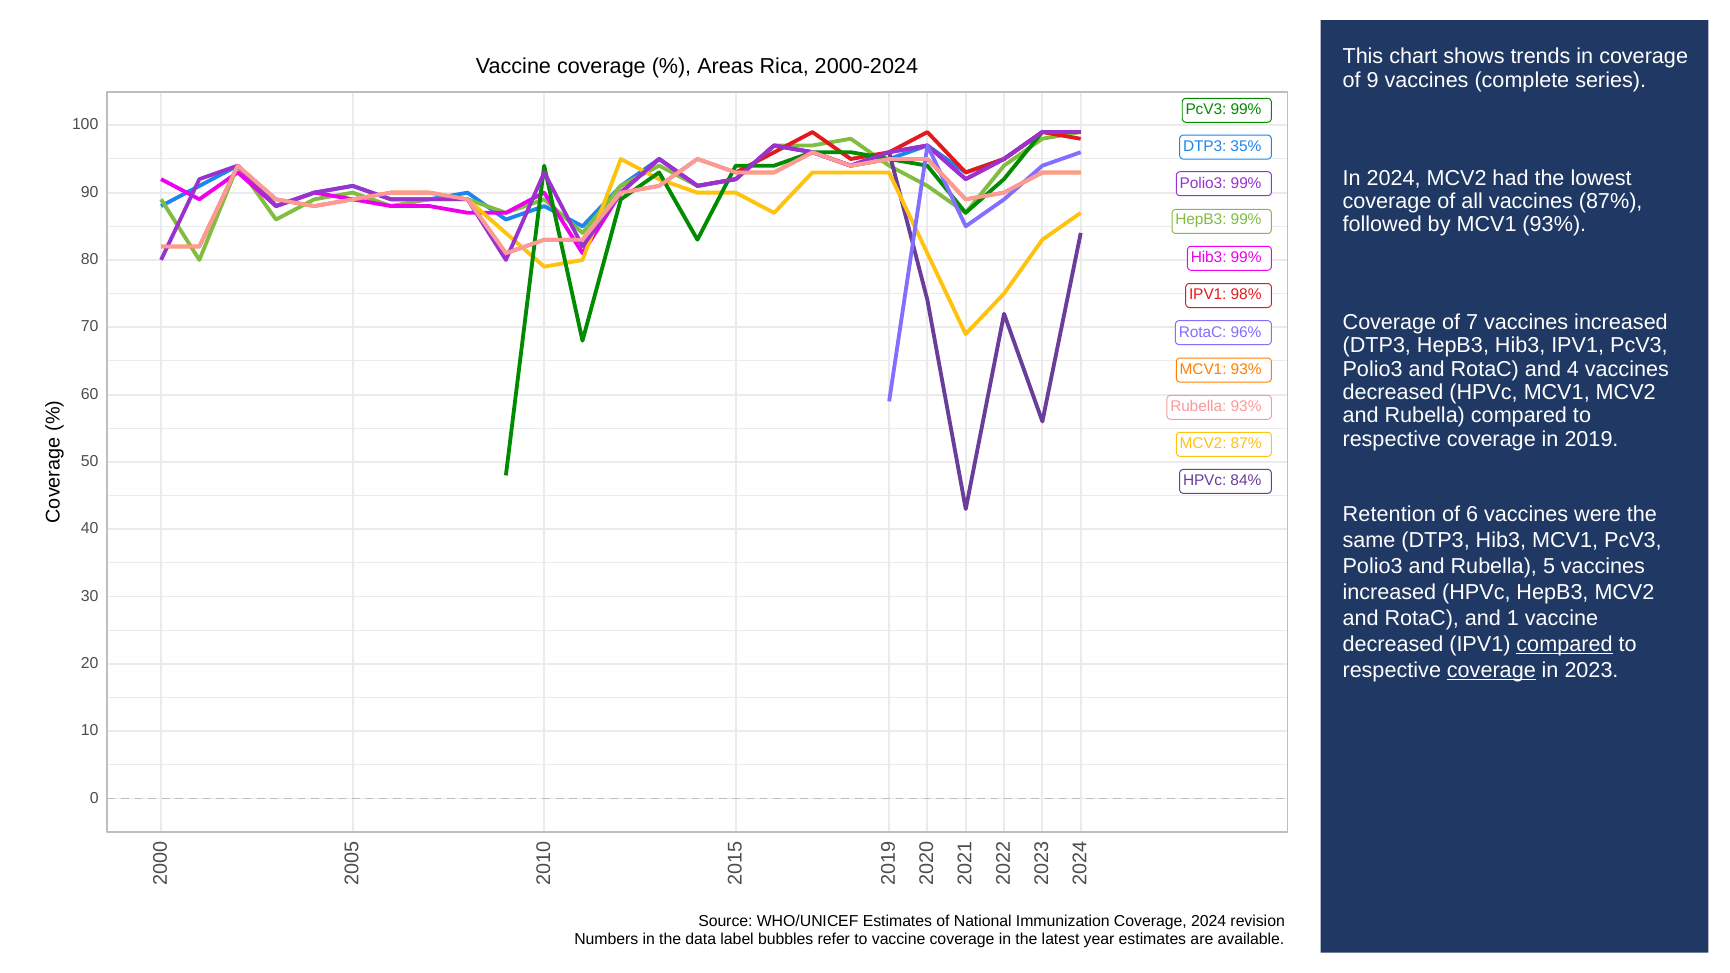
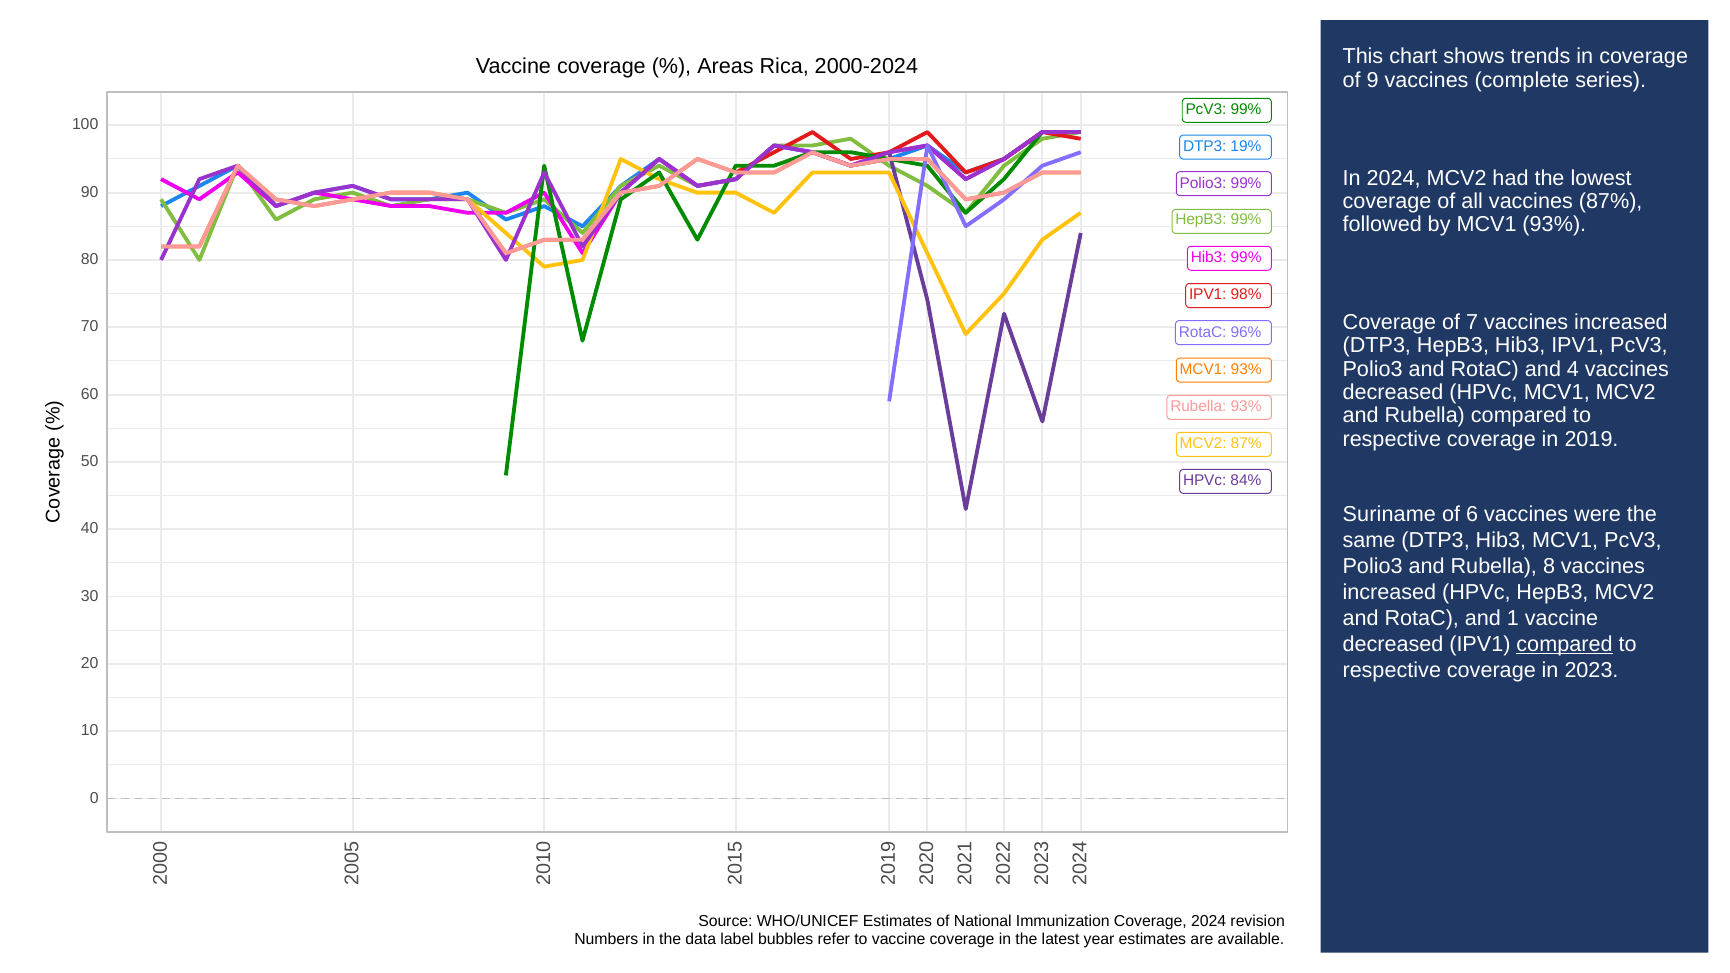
35%: 35% -> 19%
Retention: Retention -> Suriname
Rubella 5: 5 -> 8
coverage at (1491, 670) underline: present -> none
